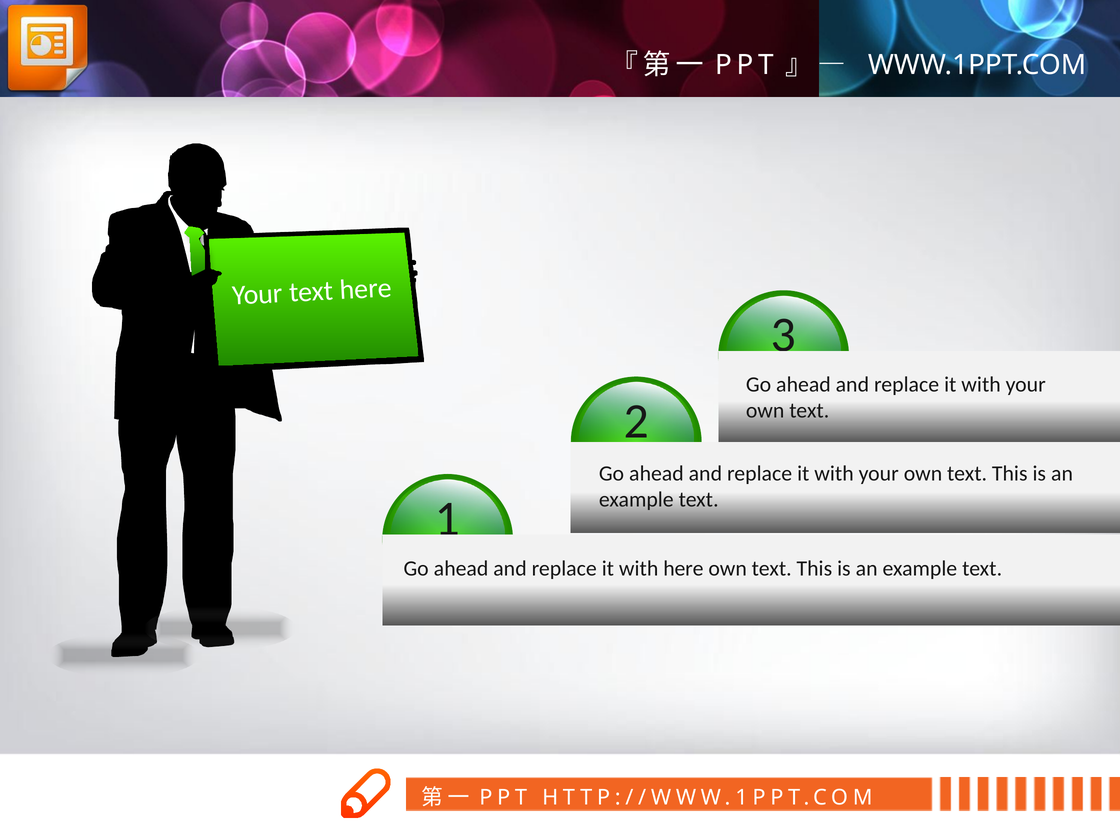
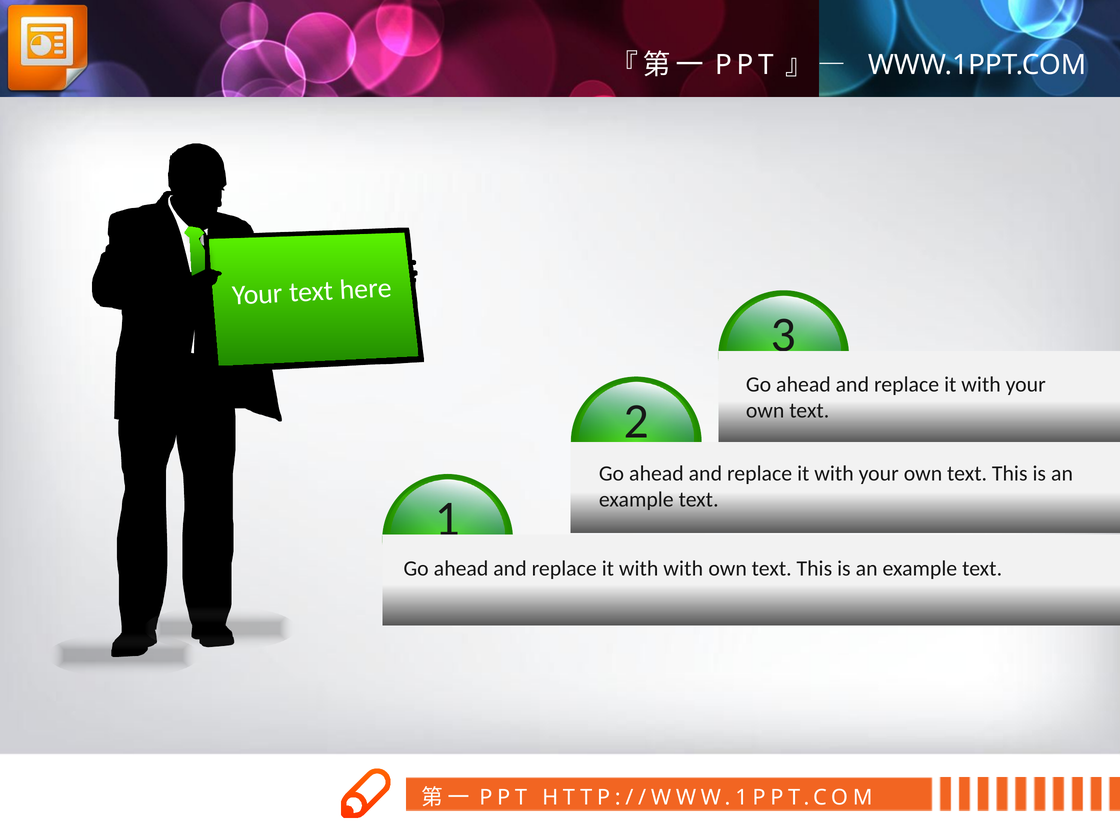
with here: here -> with
